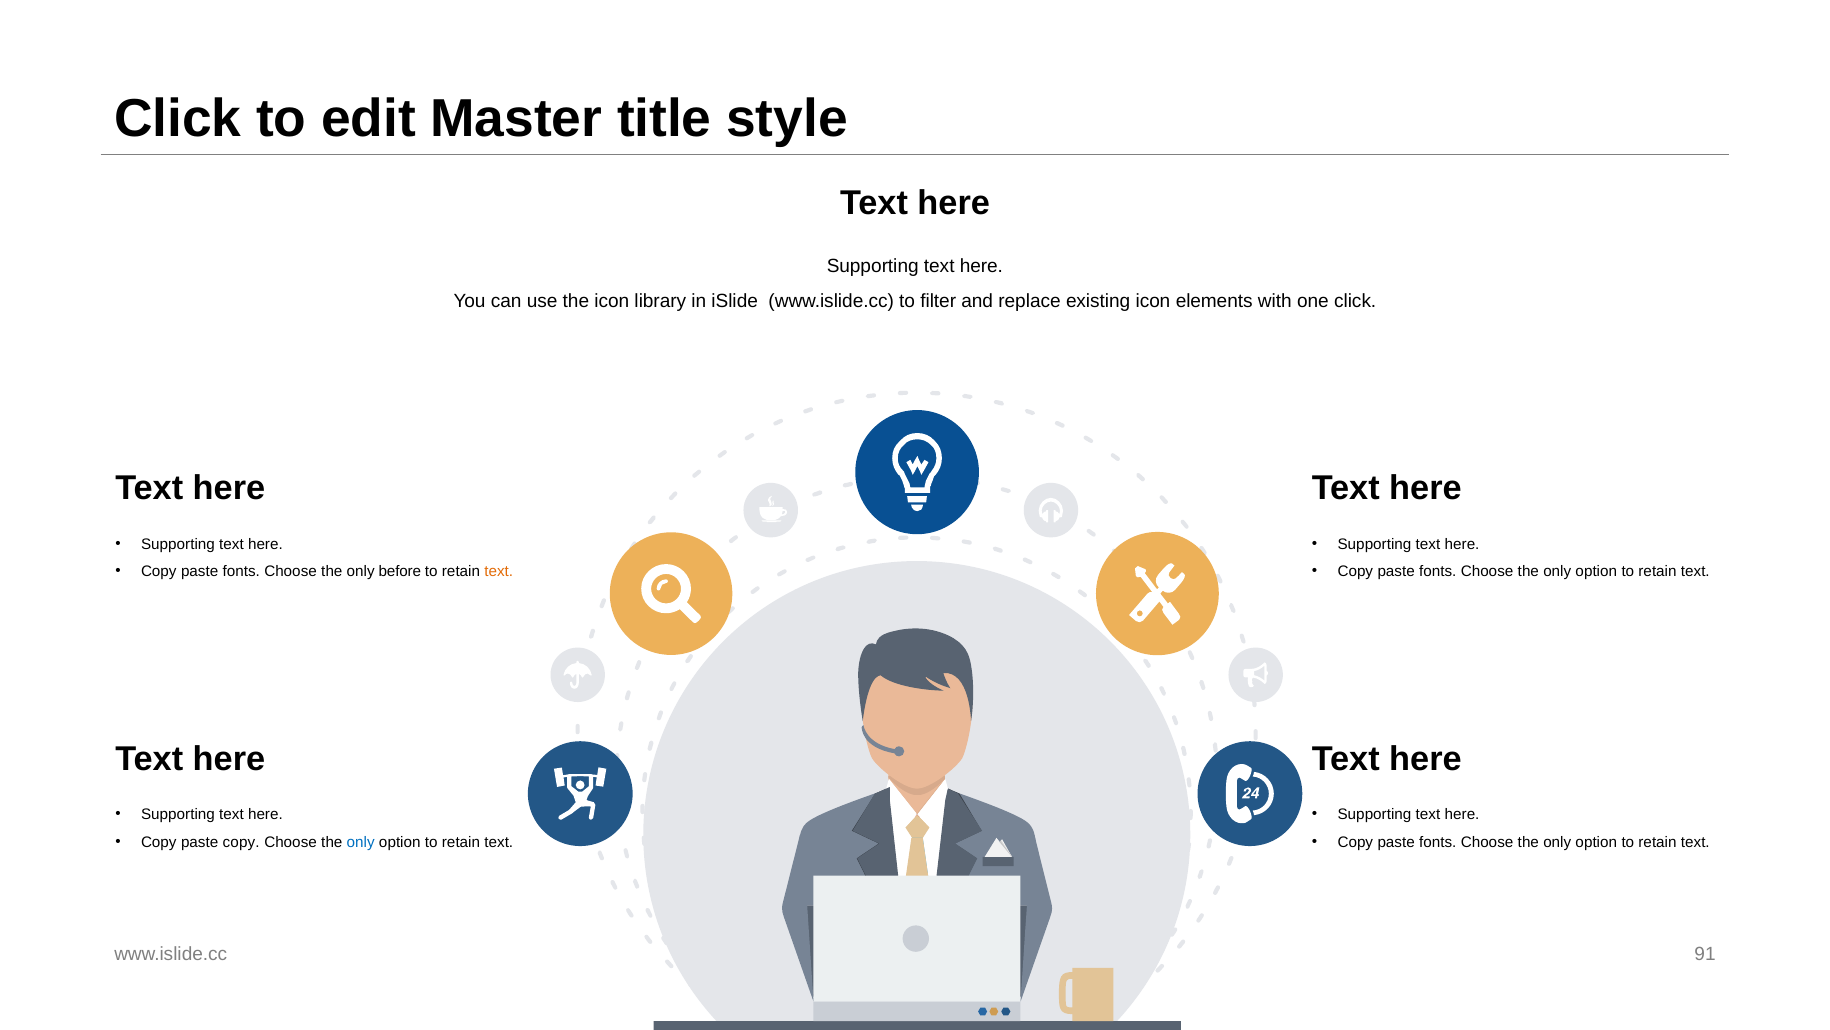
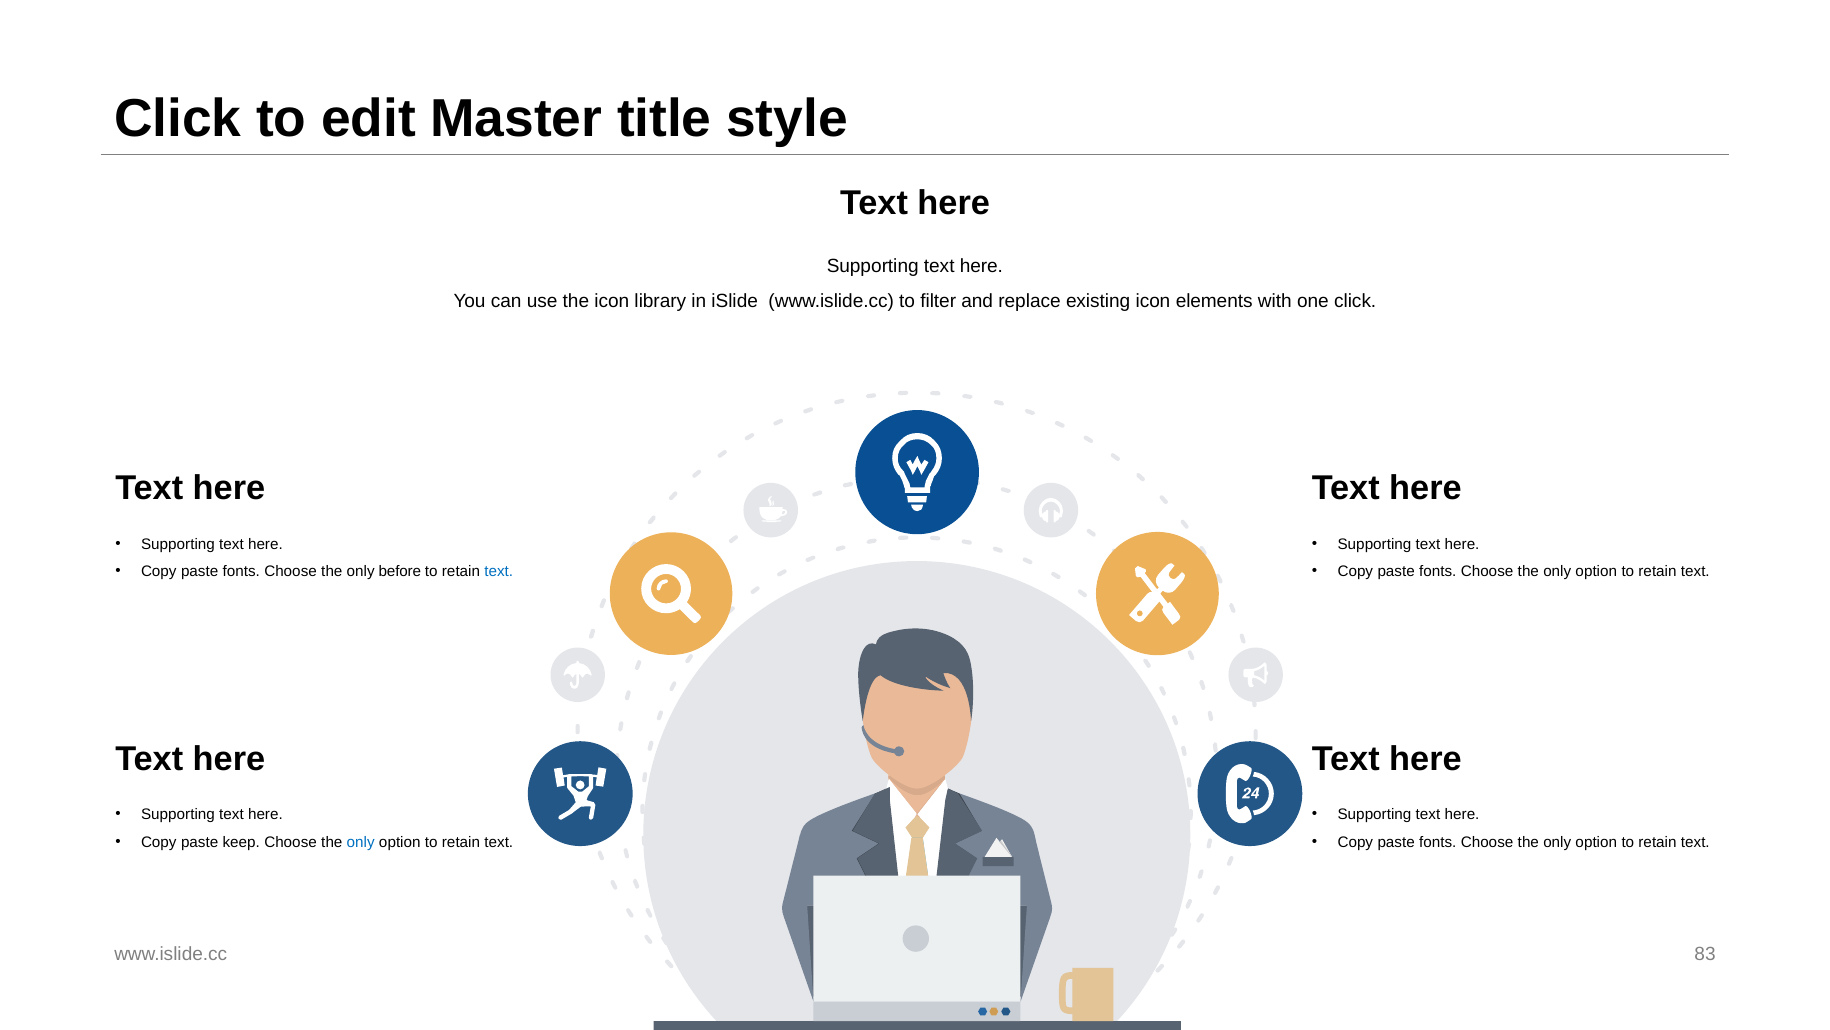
text at (499, 571) colour: orange -> blue
paste copy: copy -> keep
91: 91 -> 83
